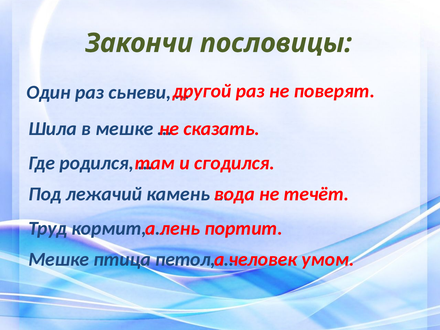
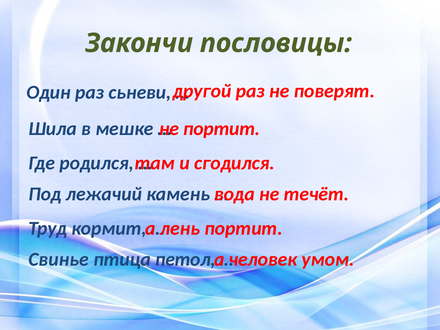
сказать at (222, 129): сказать -> портит
Мешке at (59, 259): Мешке -> Свинье
